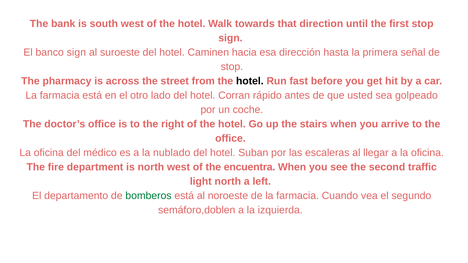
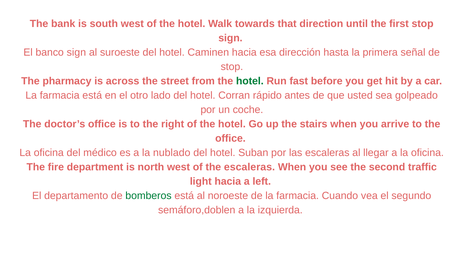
hotel at (250, 81) colour: black -> green
the encuentra: encuentra -> escaleras
light north: north -> hacia
